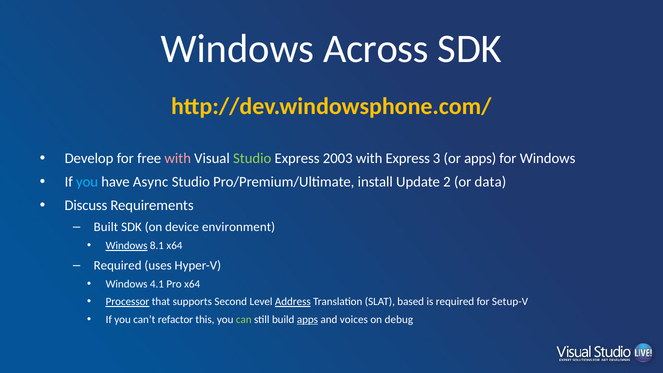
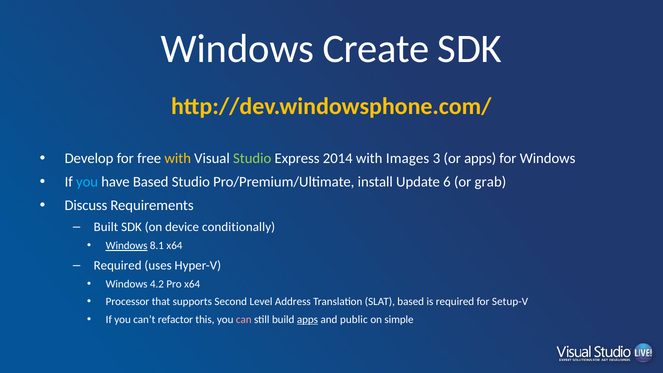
Across: Across -> Create
with at (178, 158) colour: pink -> yellow
2003: 2003 -> 2014
with Express: Express -> Images
have Async: Async -> Based
2: 2 -> 6
data: data -> grab
environment: environment -> conditionally
4.1: 4.1 -> 4.2
Processor underline: present -> none
Address underline: present -> none
can colour: light green -> pink
voices: voices -> public
debug: debug -> simple
